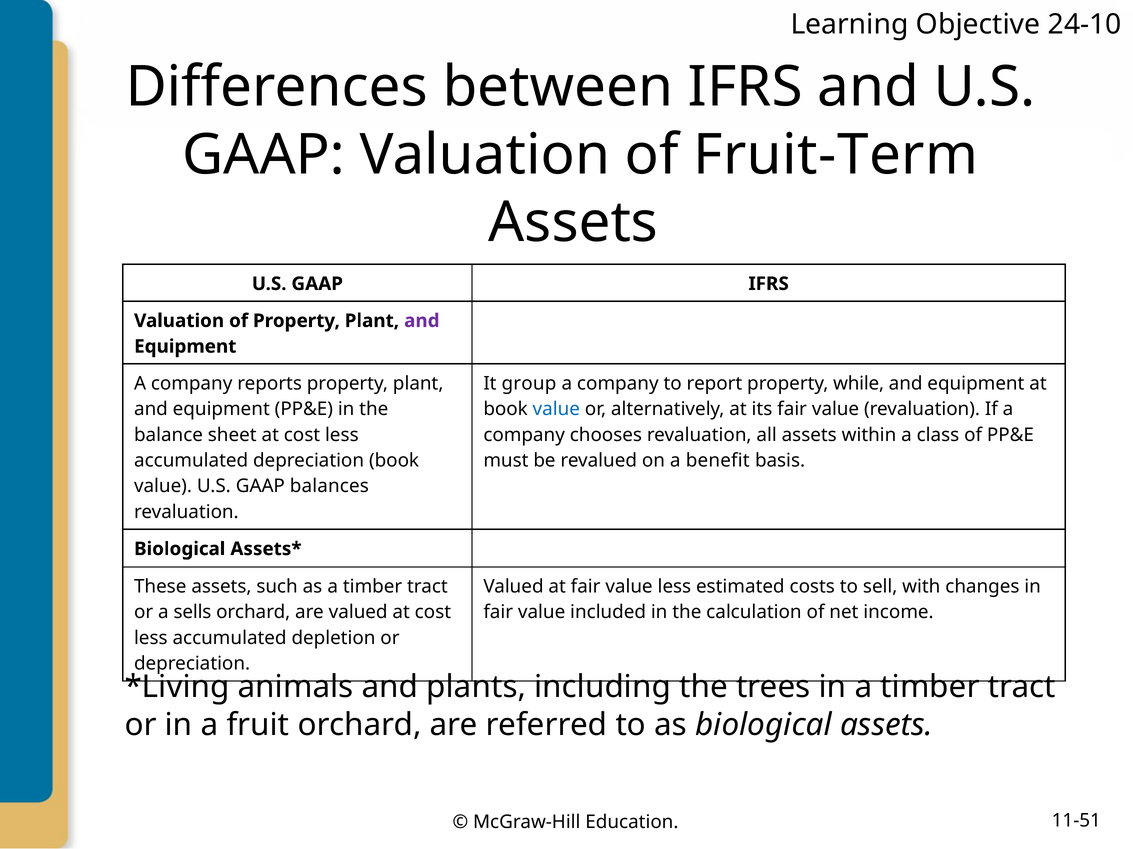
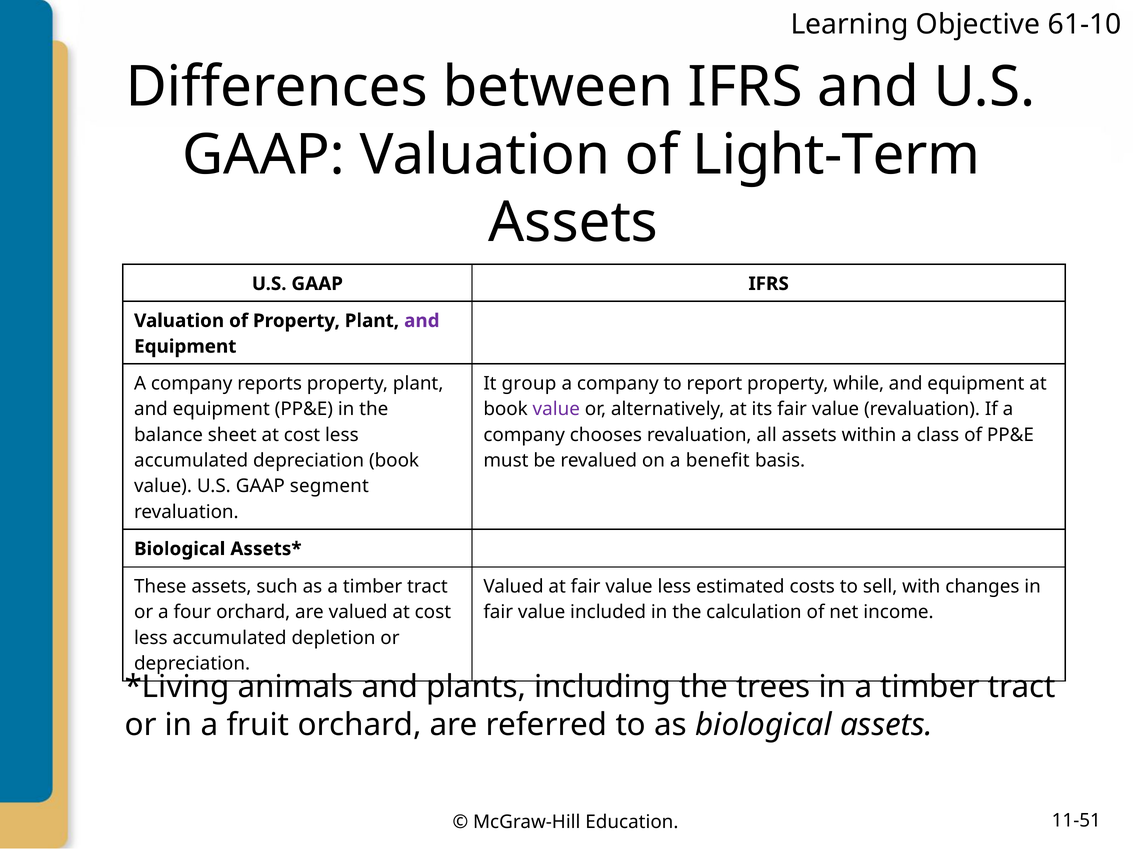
24-10: 24-10 -> 61-10
Fruit-Term: Fruit-Term -> Light-Term
value at (556, 410) colour: blue -> purple
balances: balances -> segment
sells: sells -> four
